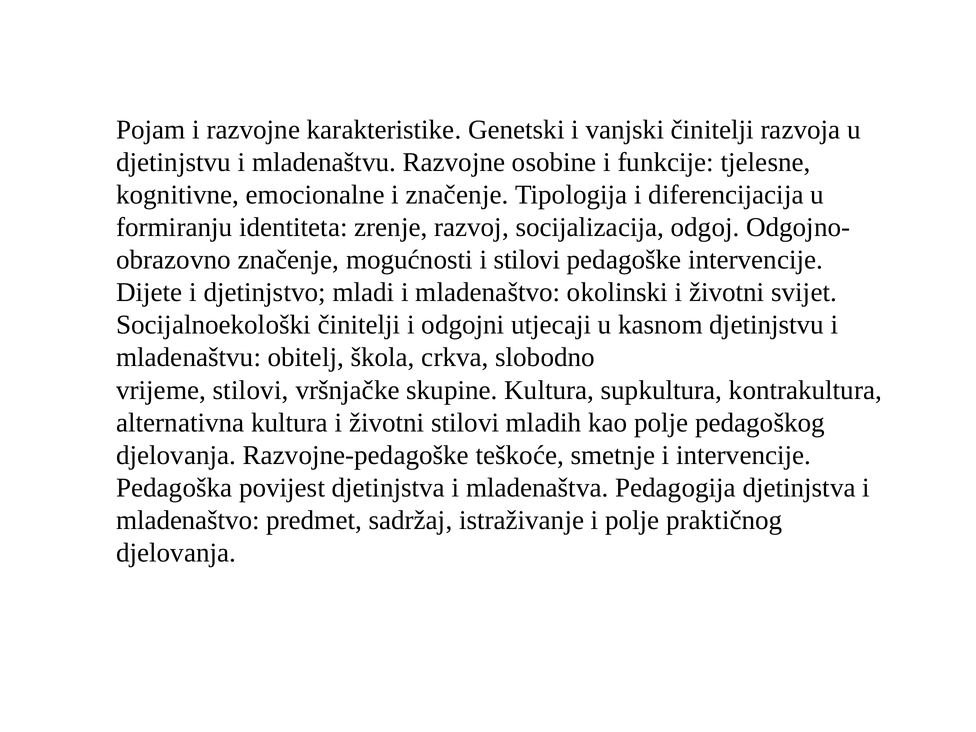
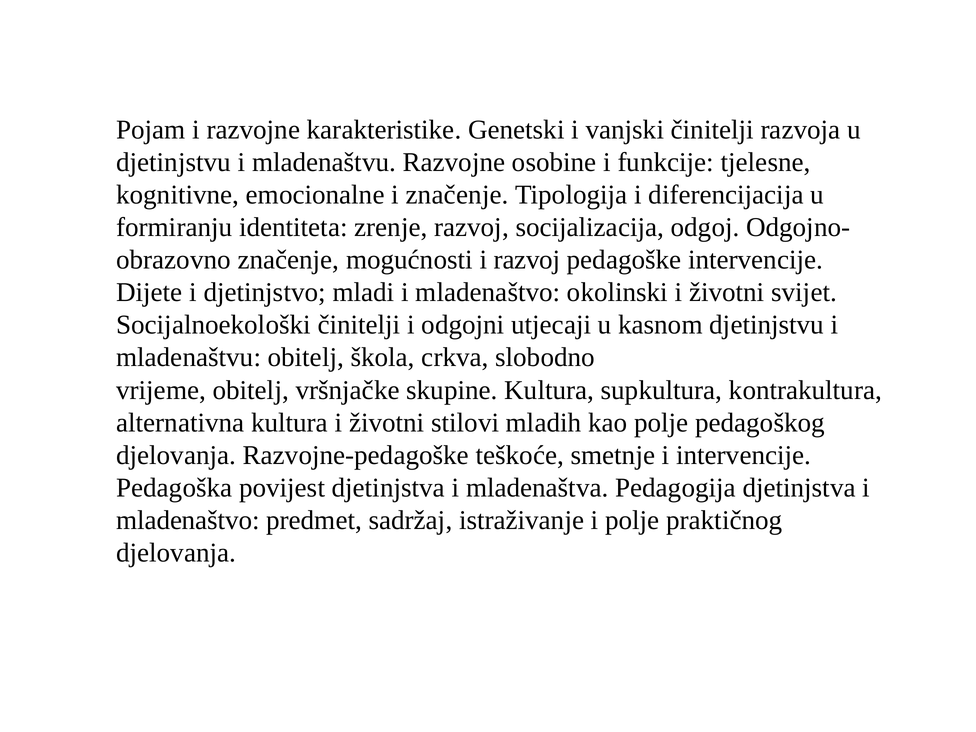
i stilovi: stilovi -> razvoj
vrijeme stilovi: stilovi -> obitelj
